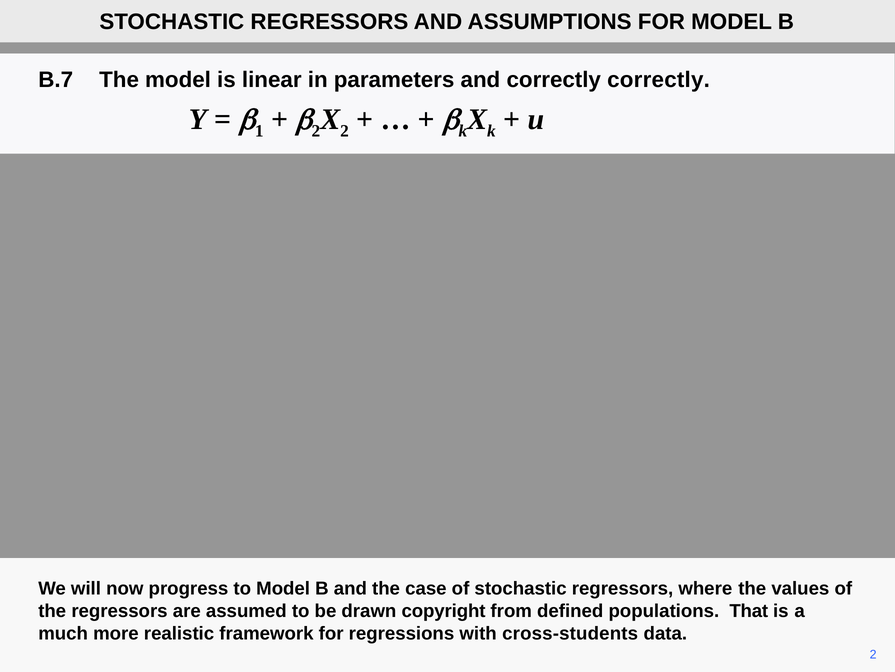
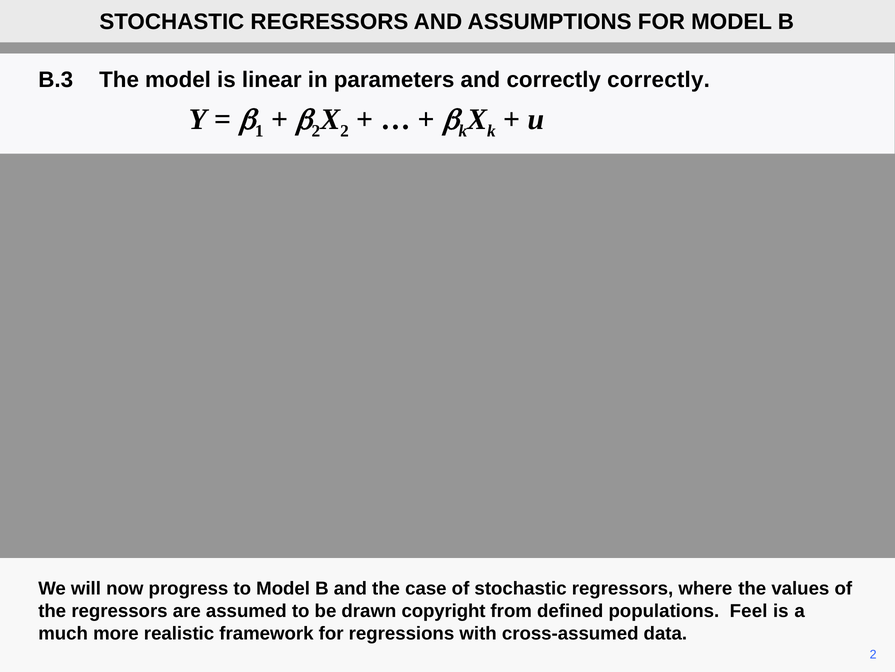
B.7: B.7 -> B.3
That: That -> Feel
cross-students: cross-students -> cross-assumed
